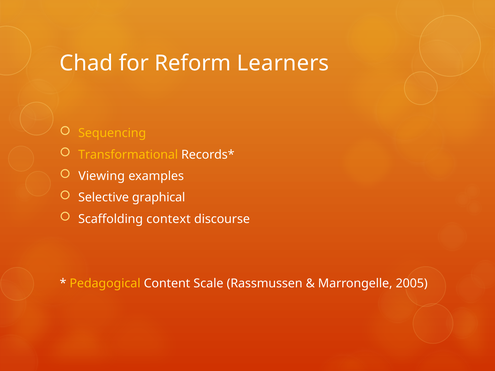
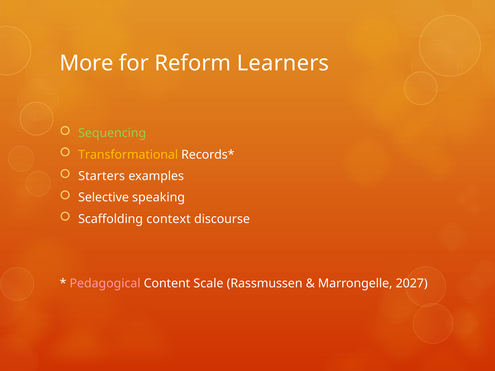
Chad: Chad -> More
Sequencing colour: yellow -> light green
Viewing: Viewing -> Starters
graphical: graphical -> speaking
Pedagogical colour: yellow -> pink
2005: 2005 -> 2027
